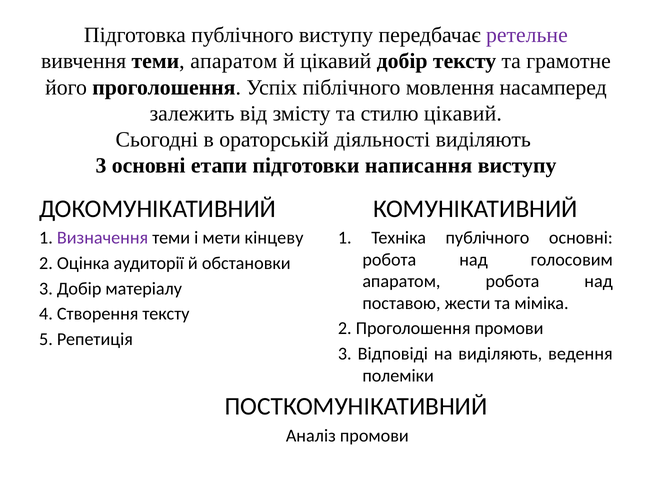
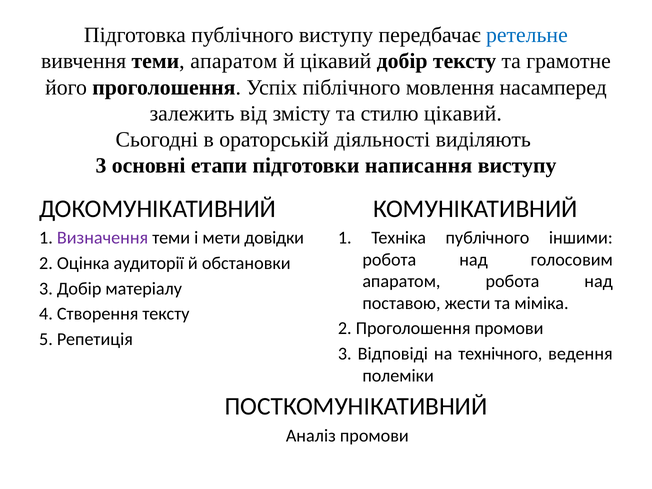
ретельне colour: purple -> blue
кінцеву: кінцеву -> довідки
публічного основні: основні -> іншими
на виділяють: виділяють -> технічного
